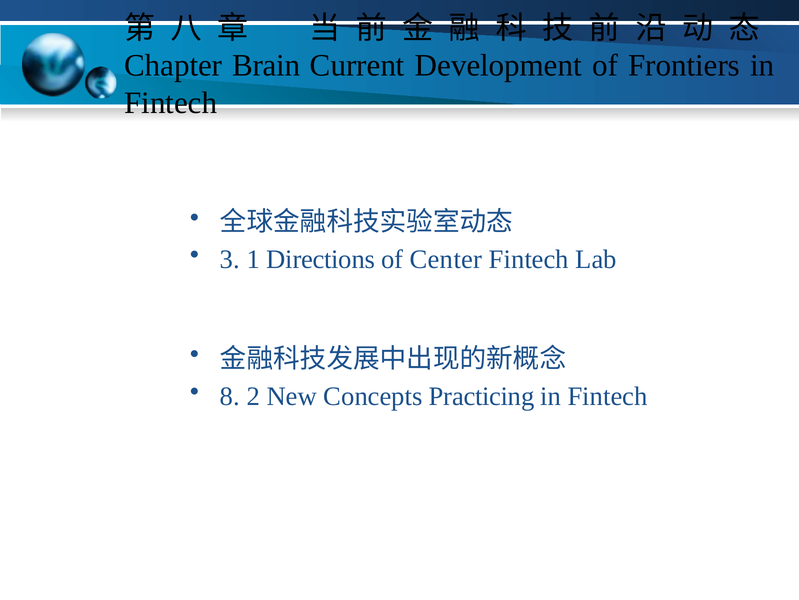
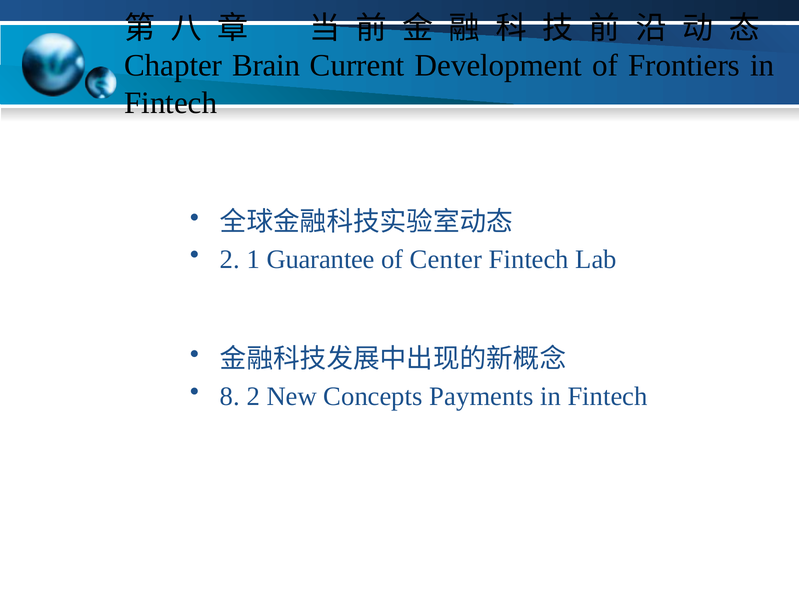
3 at (230, 259): 3 -> 2
Directions: Directions -> Guarantee
Practicing: Practicing -> Payments
